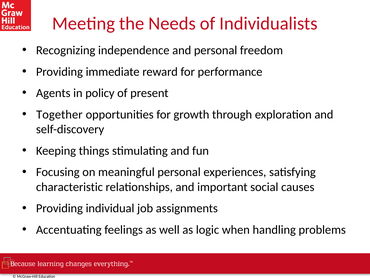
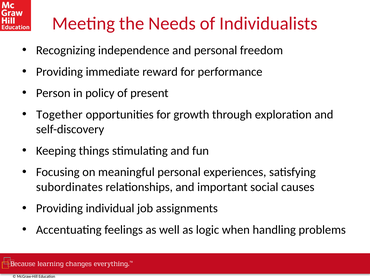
Agents: Agents -> Person
characteristic: characteristic -> subordinates
